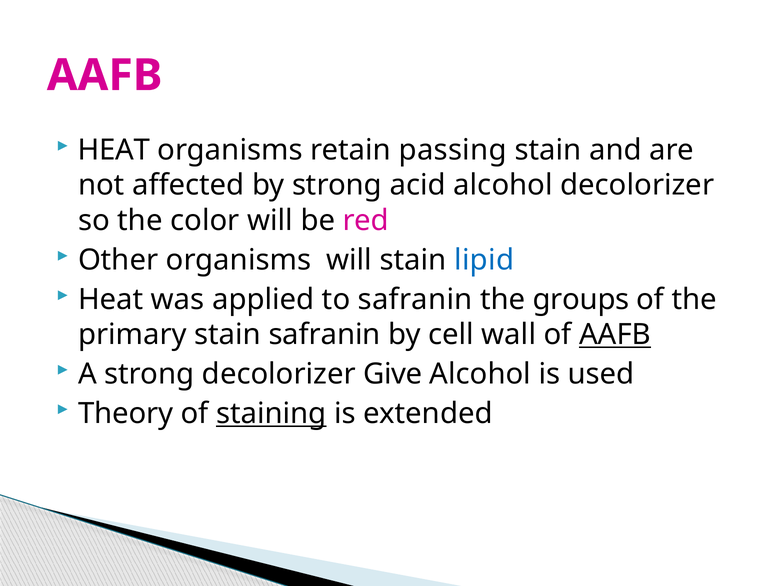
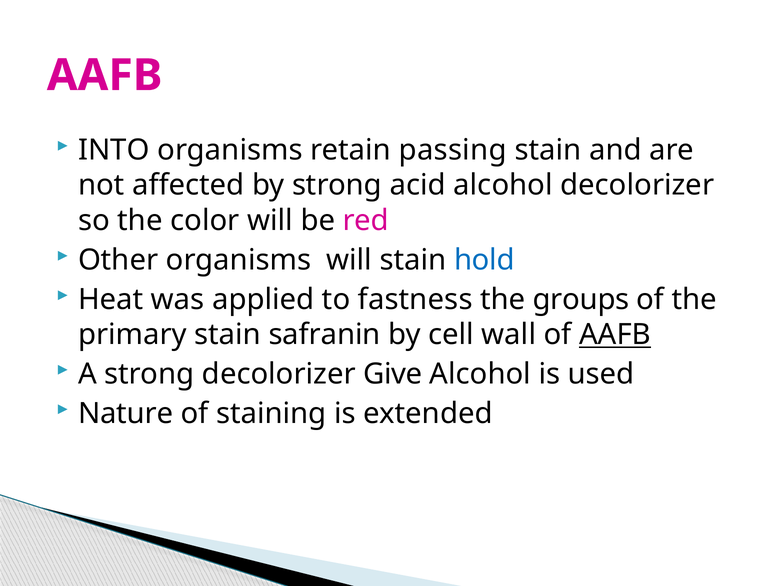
HEAT at (114, 150): HEAT -> INTO
lipid: lipid -> hold
to safranin: safranin -> fastness
Theory: Theory -> Nature
staining underline: present -> none
